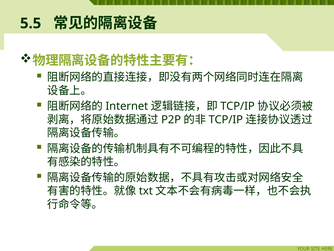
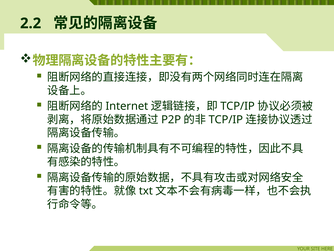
5.5: 5.5 -> 2.2
